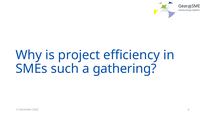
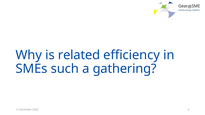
project: project -> related
